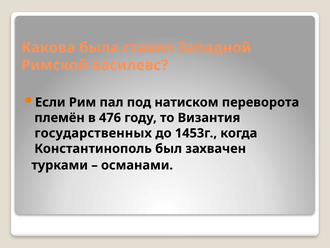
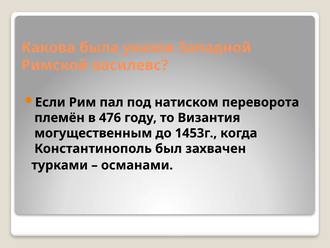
ставил: ставил -> указов
государственных: государственных -> могущественным
